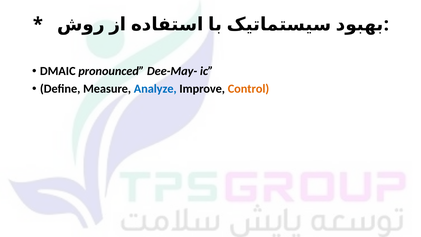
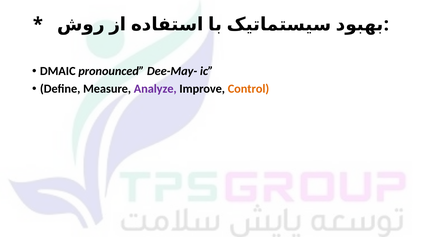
Analyze colour: blue -> purple
